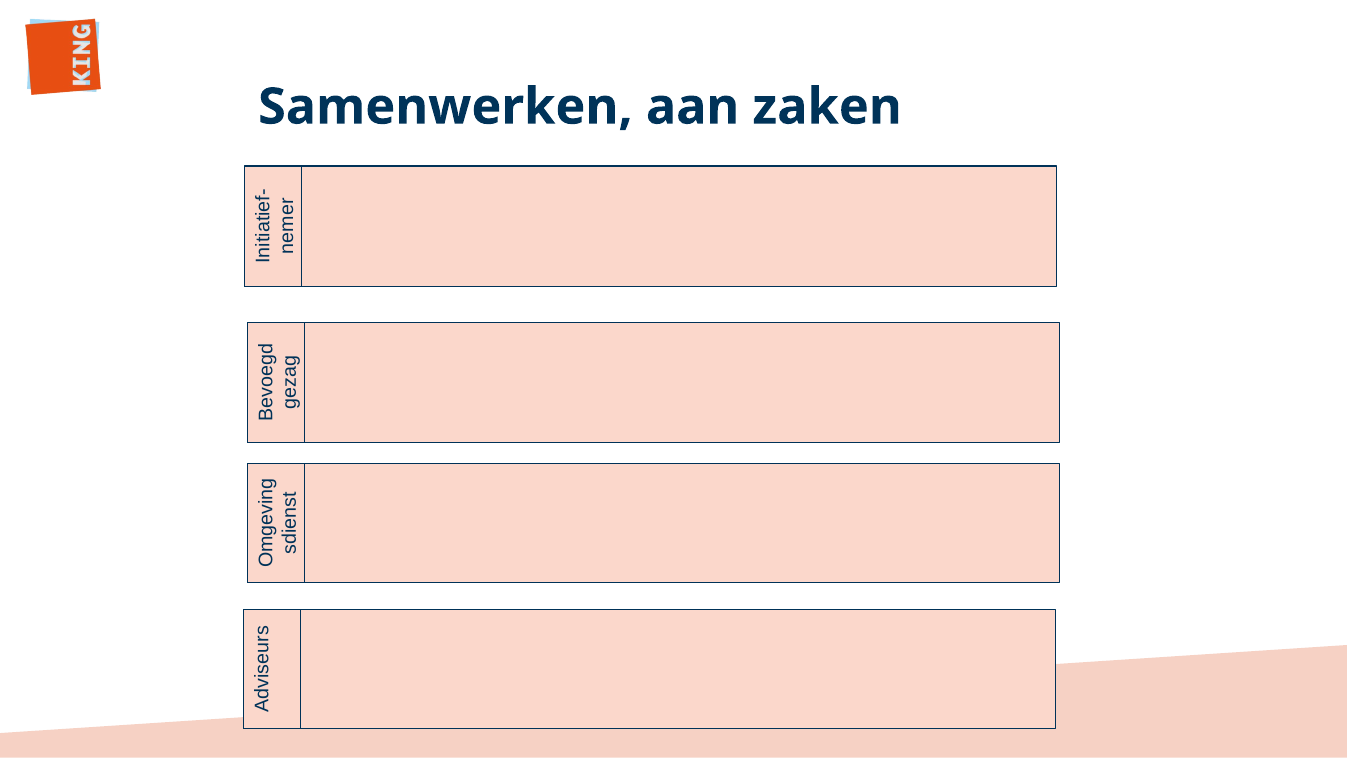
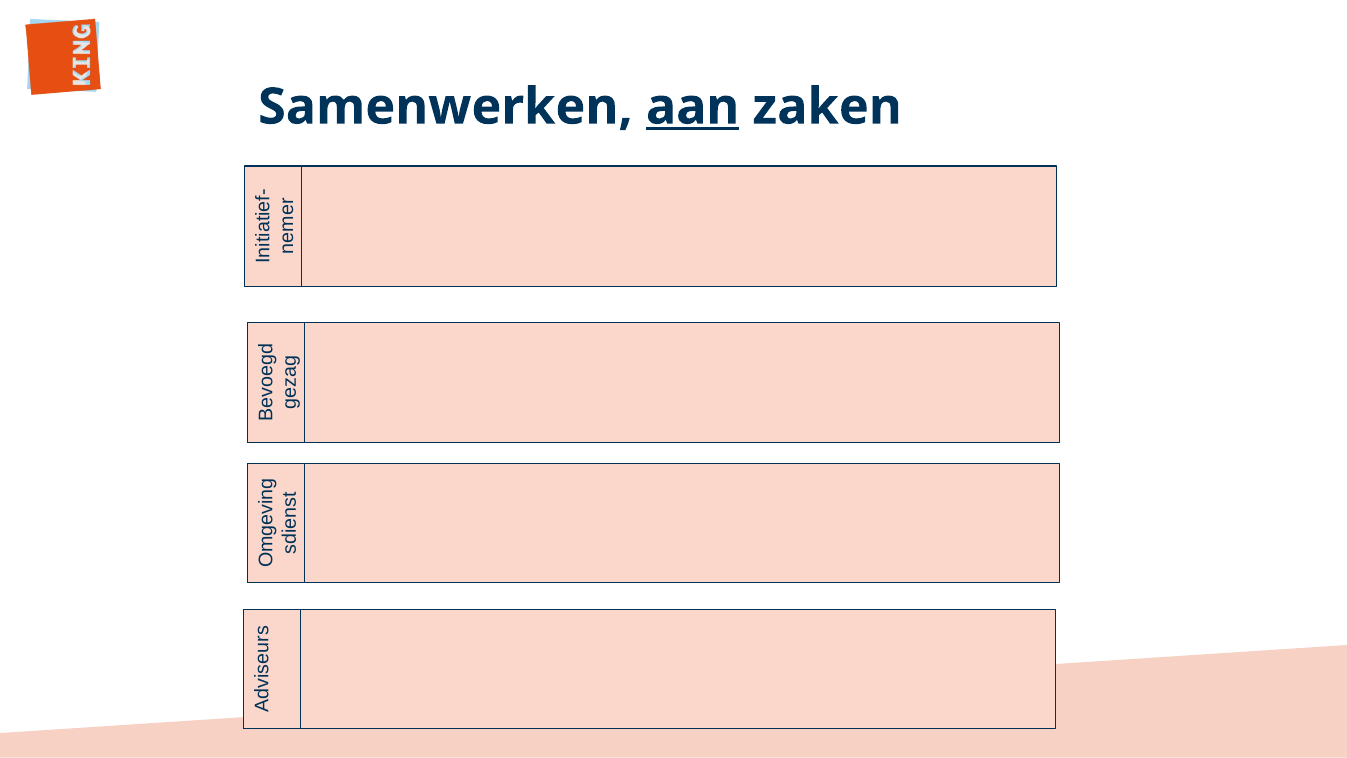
aan underline: none -> present
